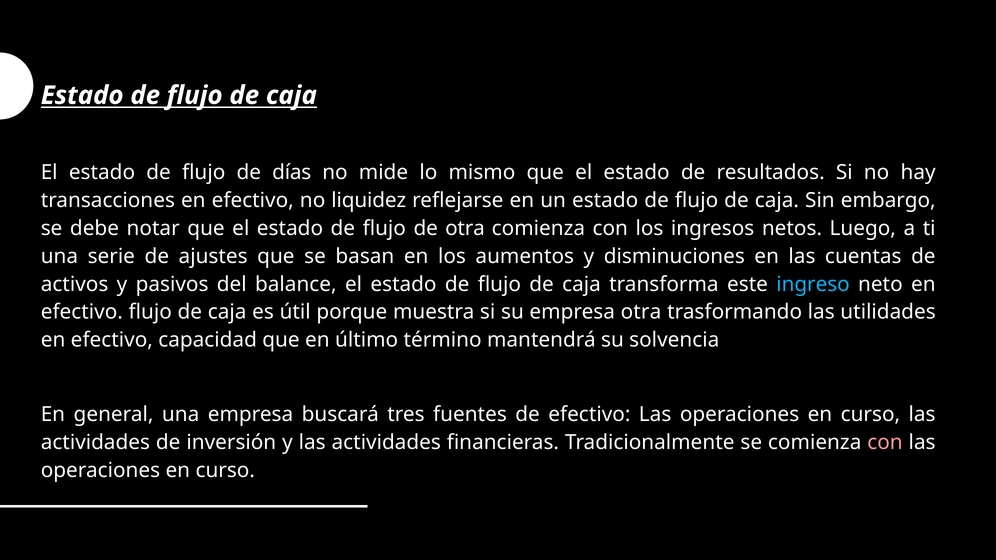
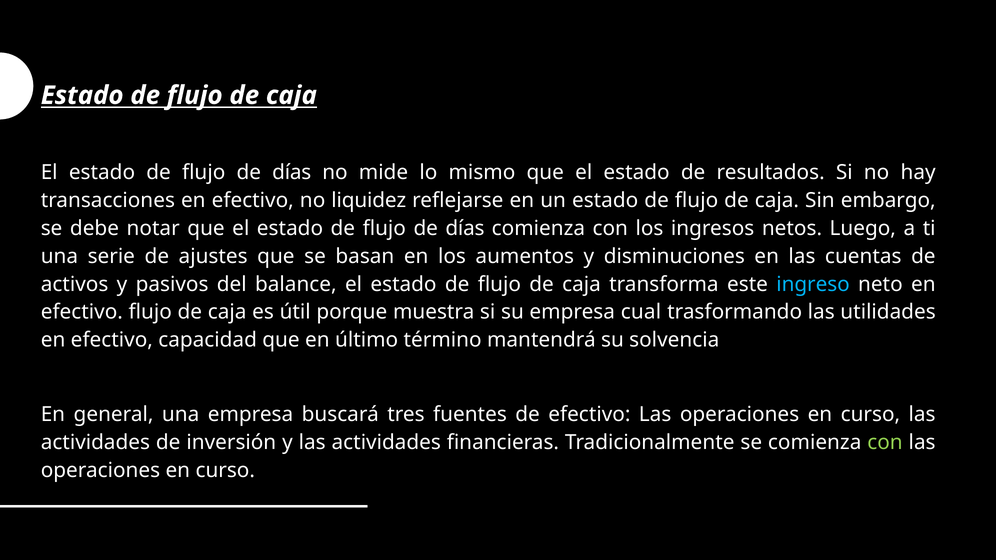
otra at (465, 229): otra -> días
empresa otra: otra -> cual
con at (885, 443) colour: pink -> light green
